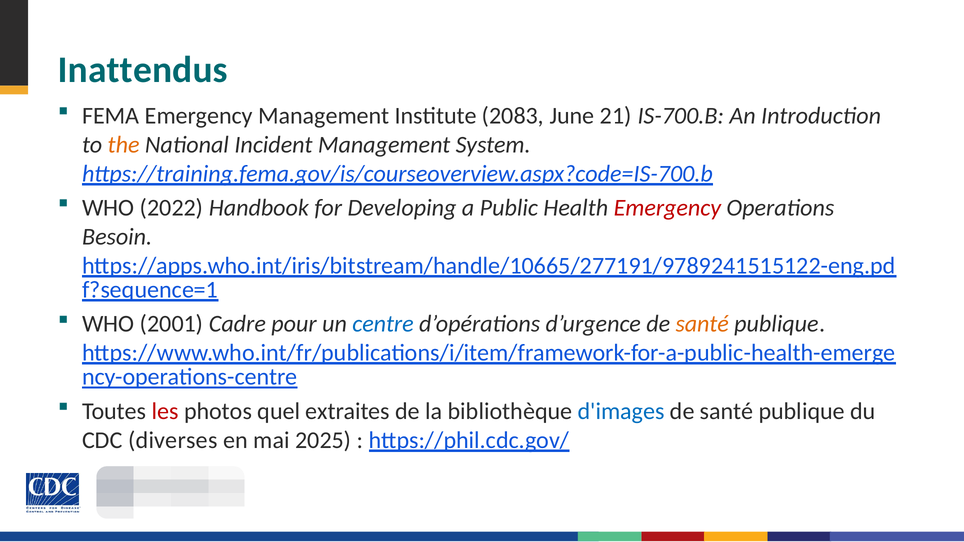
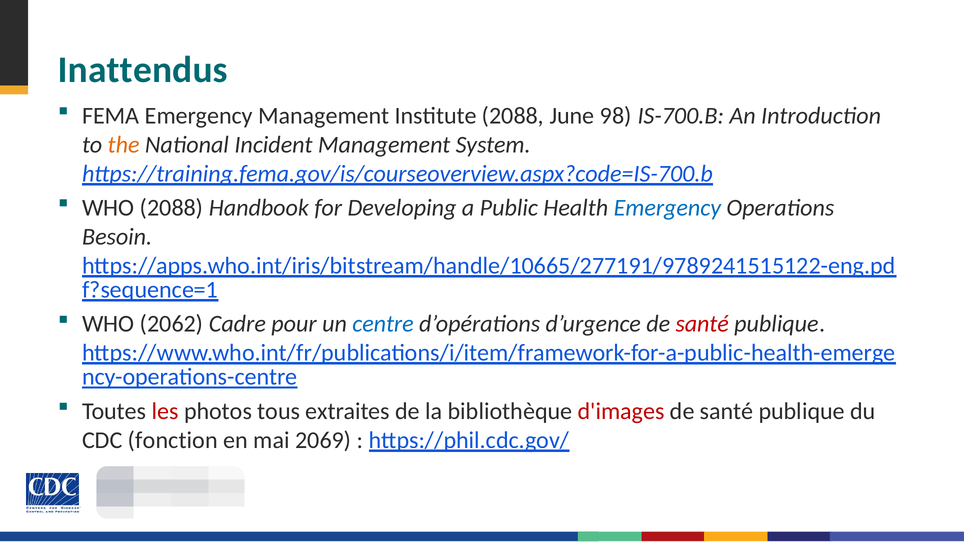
Institute 2083: 2083 -> 2088
21: 21 -> 98
WHO 2022: 2022 -> 2088
Emergency at (667, 208) colour: red -> blue
2001: 2001 -> 2062
santé at (702, 324) colour: orange -> red
quel: quel -> tous
d'images colour: blue -> red
diverses: diverses -> fonction
2025: 2025 -> 2069
